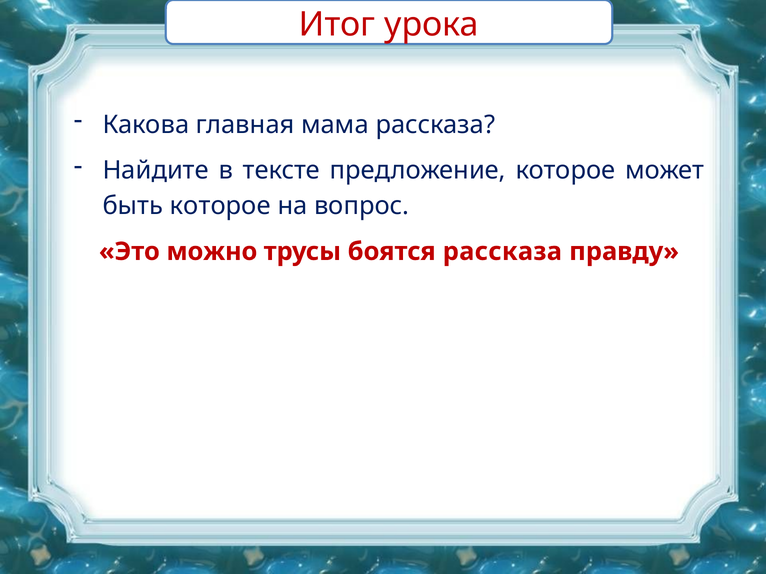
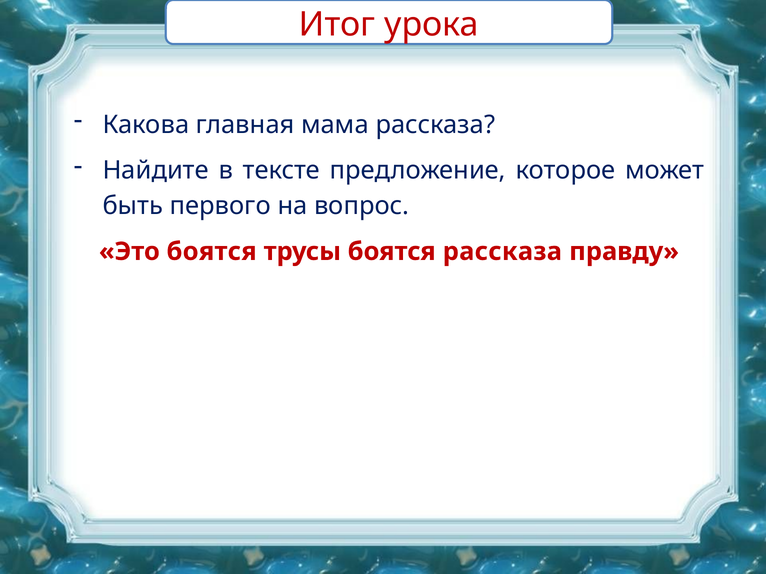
быть которое: которое -> первого
Это можно: можно -> боятся
